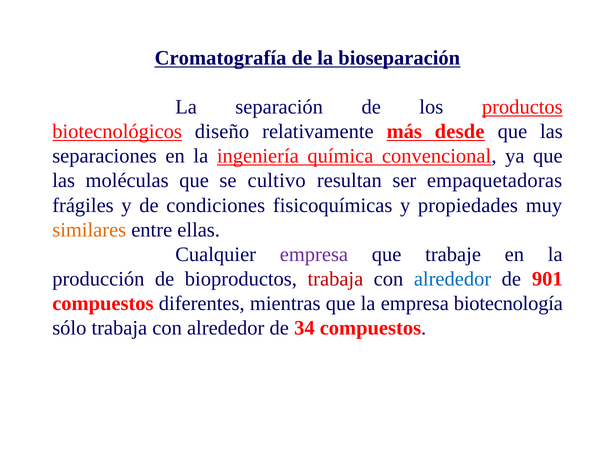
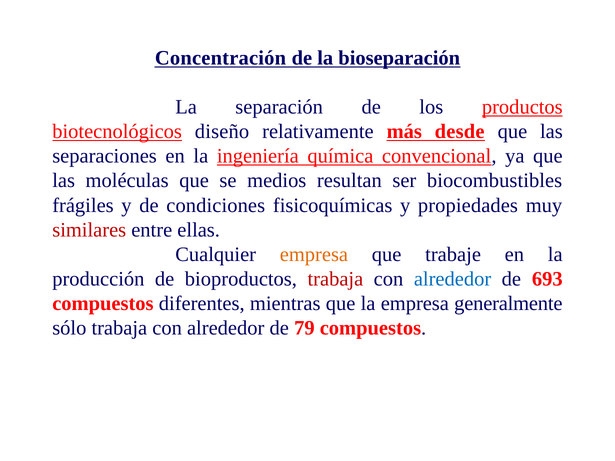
Cromatografía: Cromatografía -> Concentración
cultivo: cultivo -> medios
empaquetadoras: empaquetadoras -> biocombustibles
similares colour: orange -> red
empresa at (314, 255) colour: purple -> orange
901: 901 -> 693
biotecnología: biotecnología -> generalmente
34: 34 -> 79
